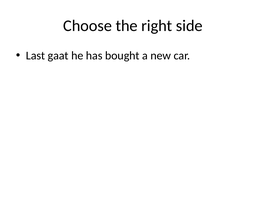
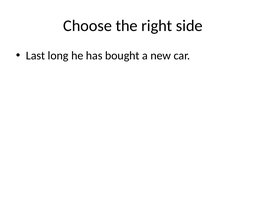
gaat: gaat -> long
